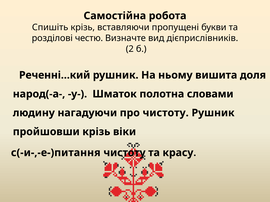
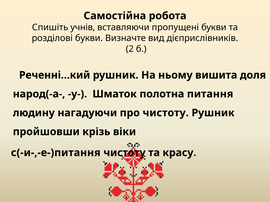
Спишіть крізь: крізь -> учнів
розділові честю: честю -> букви
словами: словами -> питання
